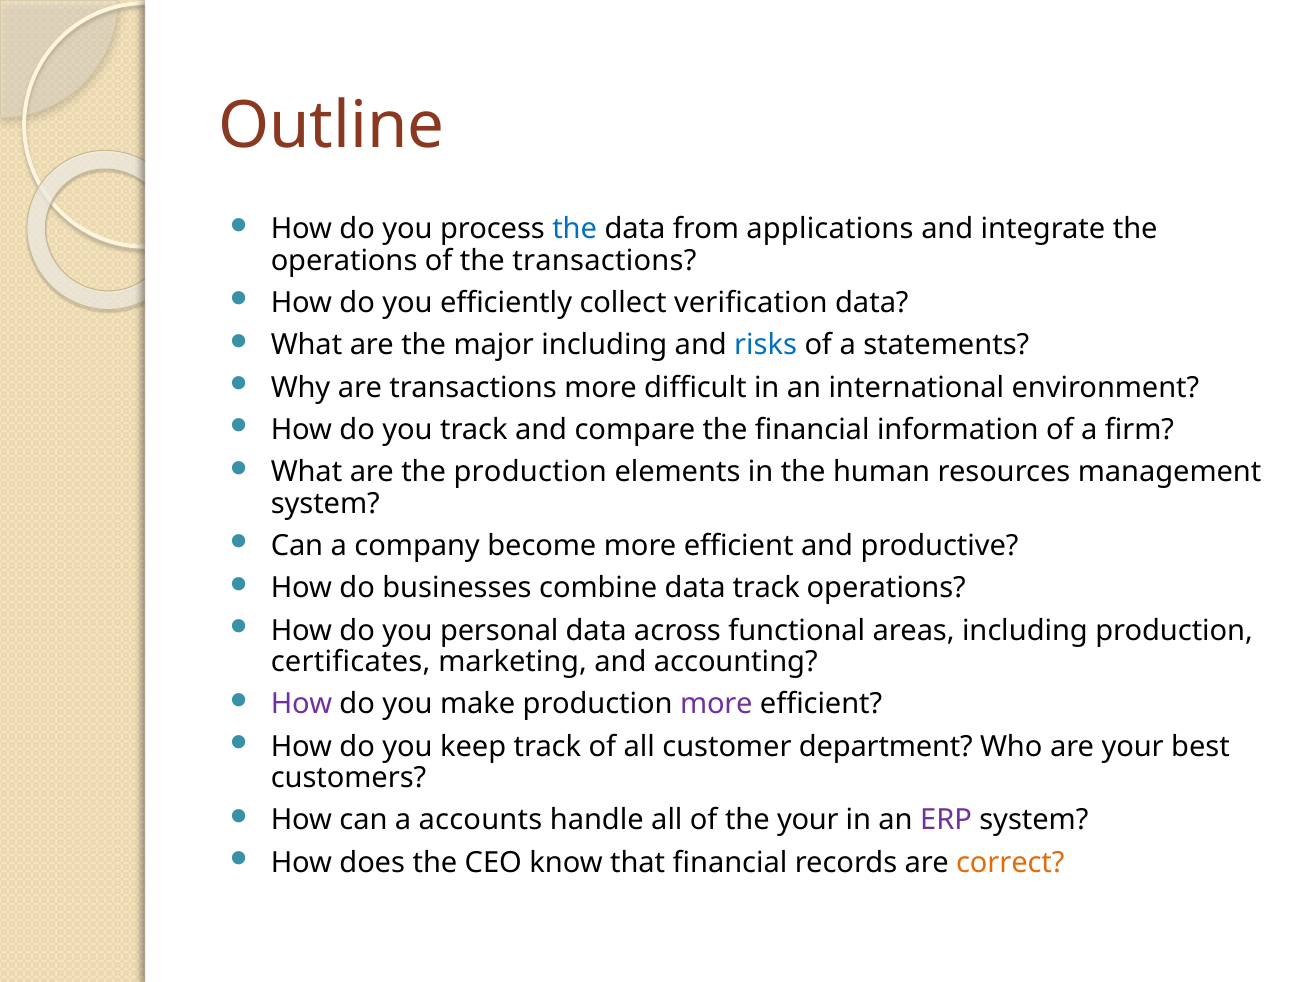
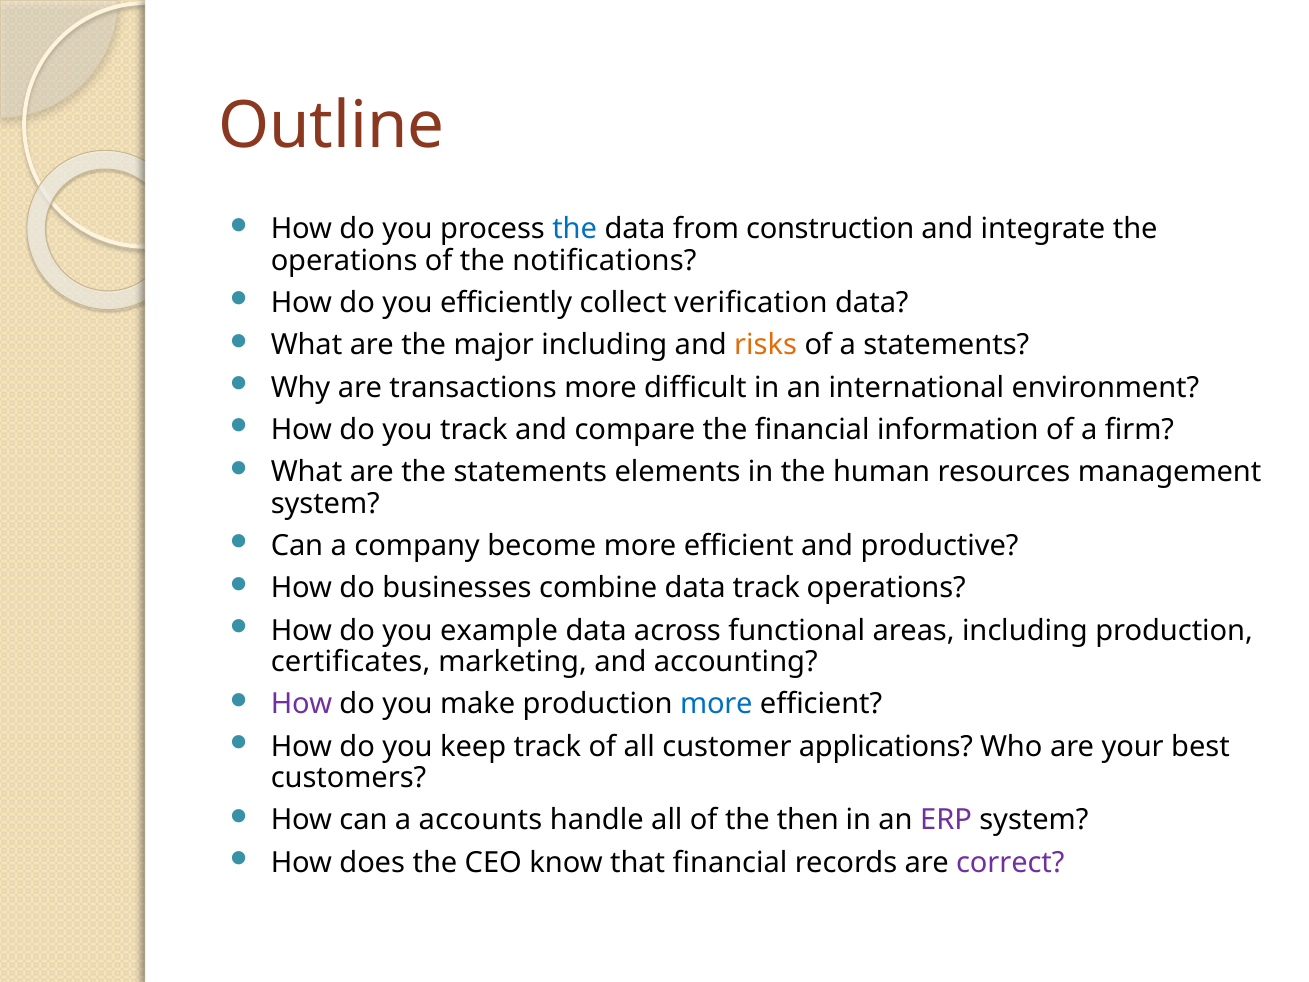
applications: applications -> construction
the transactions: transactions -> notifications
risks colour: blue -> orange
the production: production -> statements
personal: personal -> example
more at (716, 704) colour: purple -> blue
department: department -> applications
the your: your -> then
correct colour: orange -> purple
